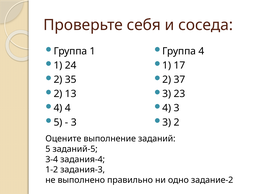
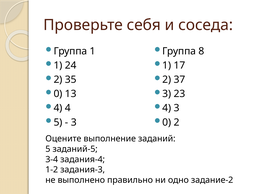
Группа 4: 4 -> 8
2 at (58, 94): 2 -> 0
3 at (167, 122): 3 -> 0
